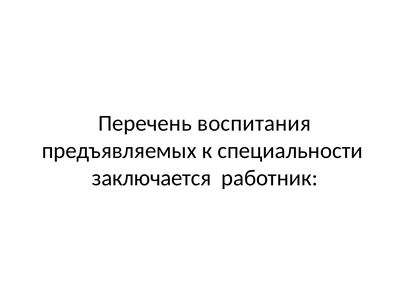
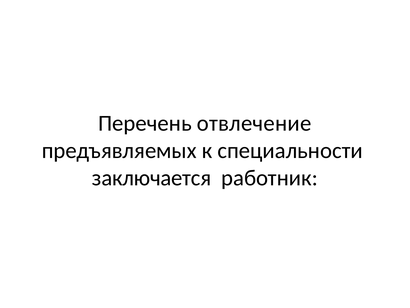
воспитания: воспитания -> отвлечение
